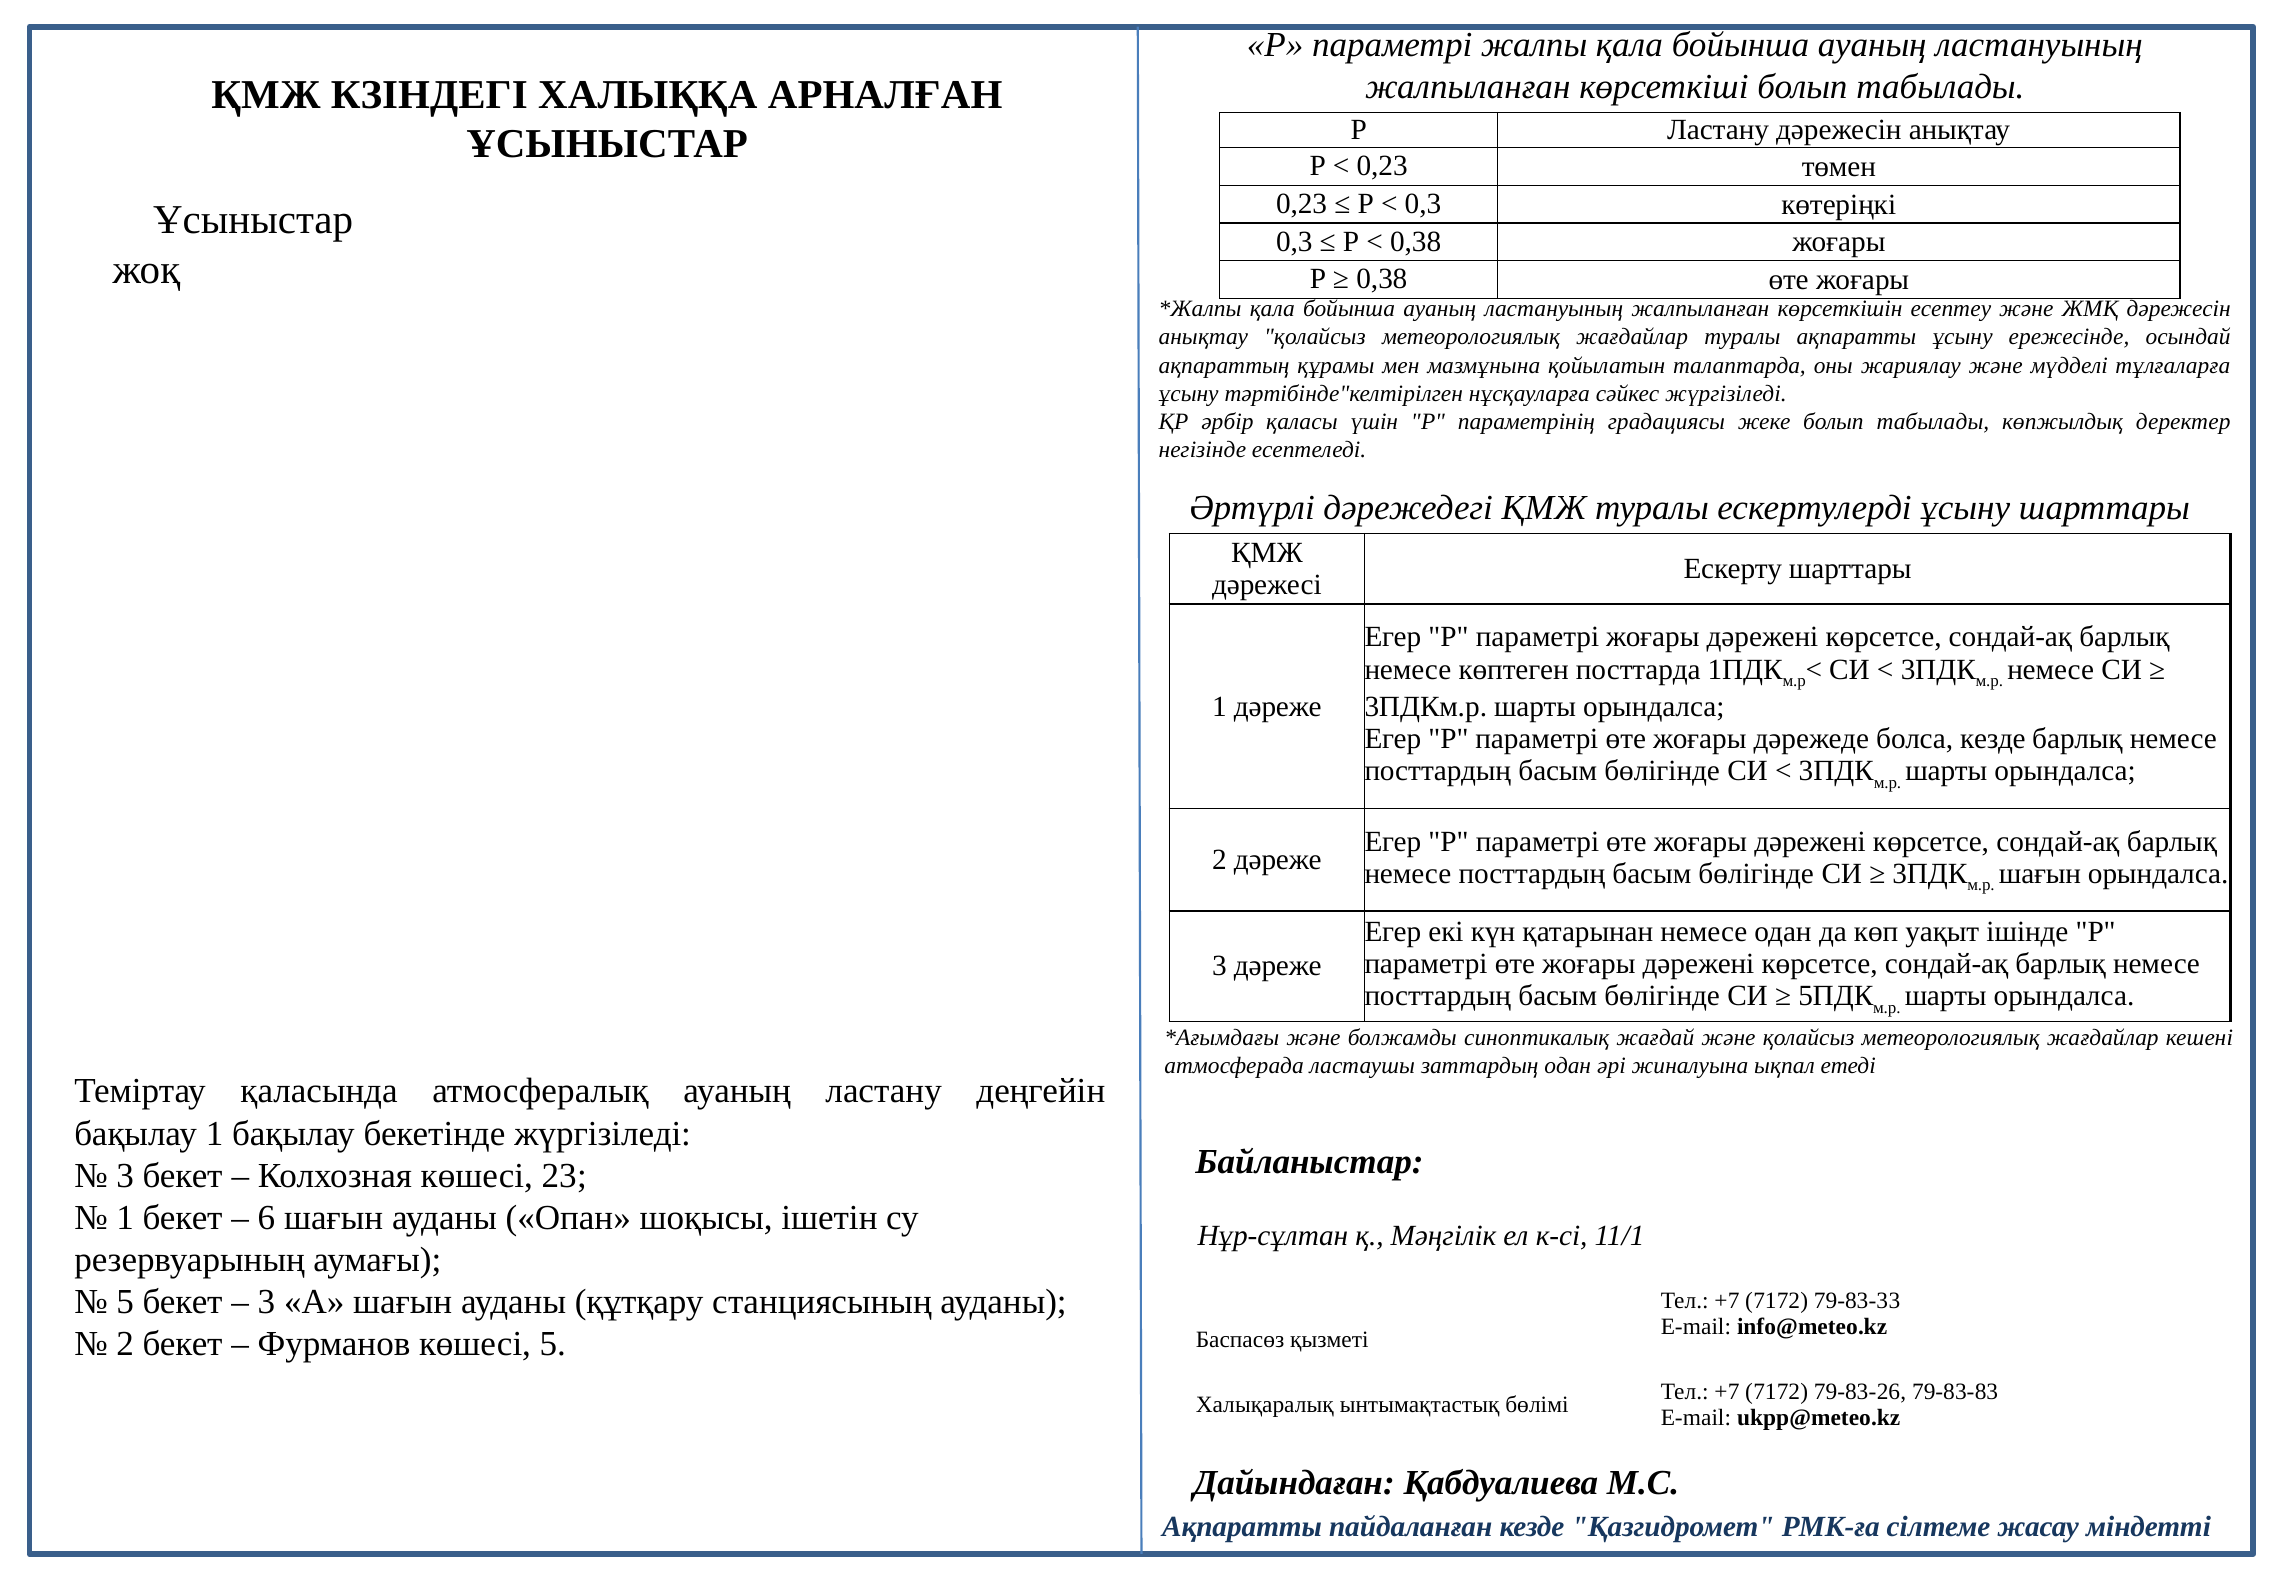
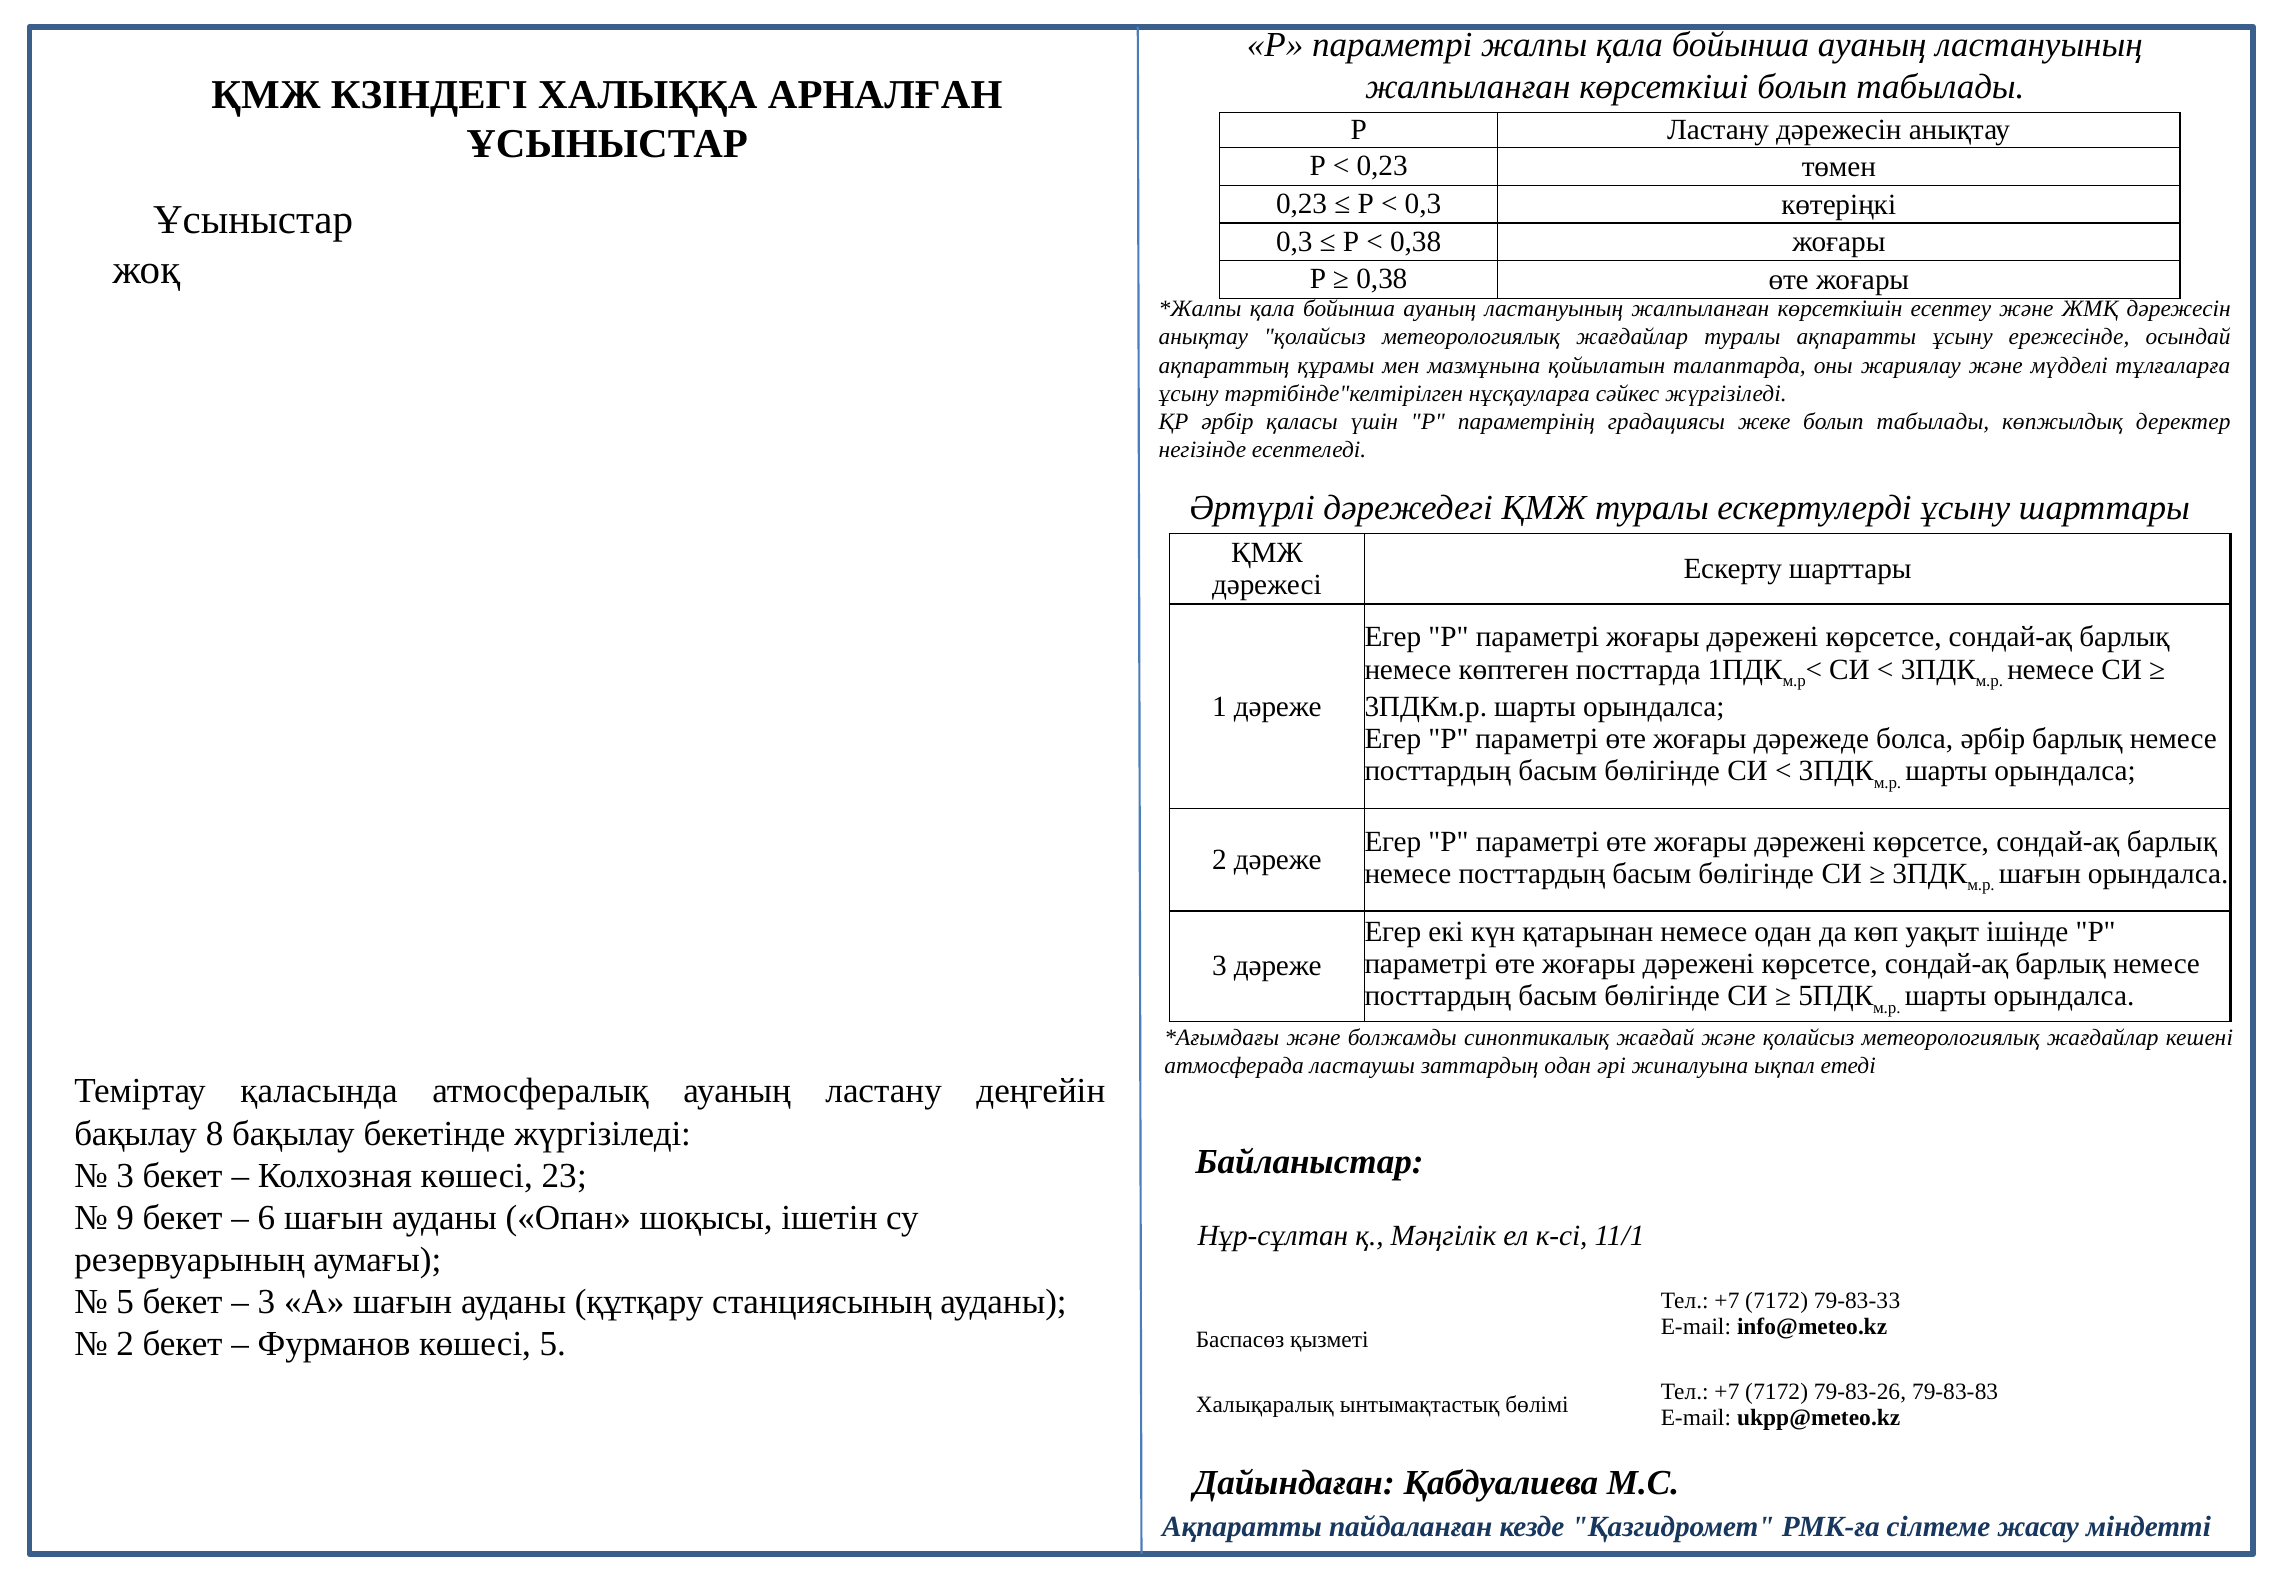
болса кезде: кезде -> әрбір
бақылау 1: 1 -> 8
1 at (125, 1217): 1 -> 9
